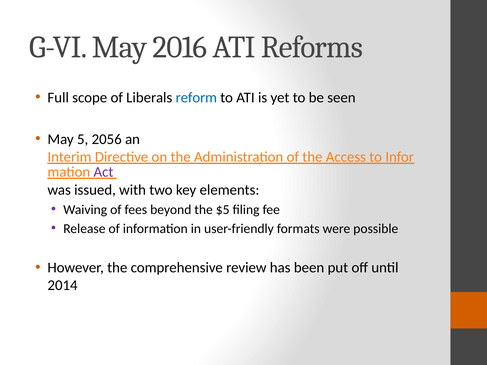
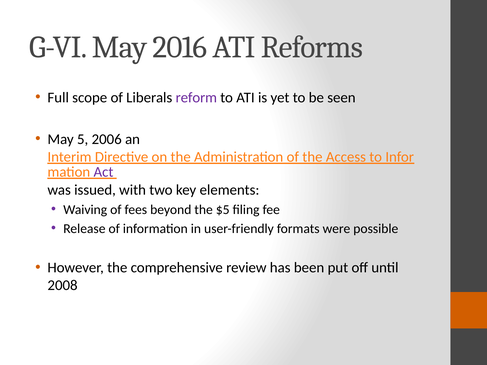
reform colour: blue -> purple
2056: 2056 -> 2006
2014: 2014 -> 2008
